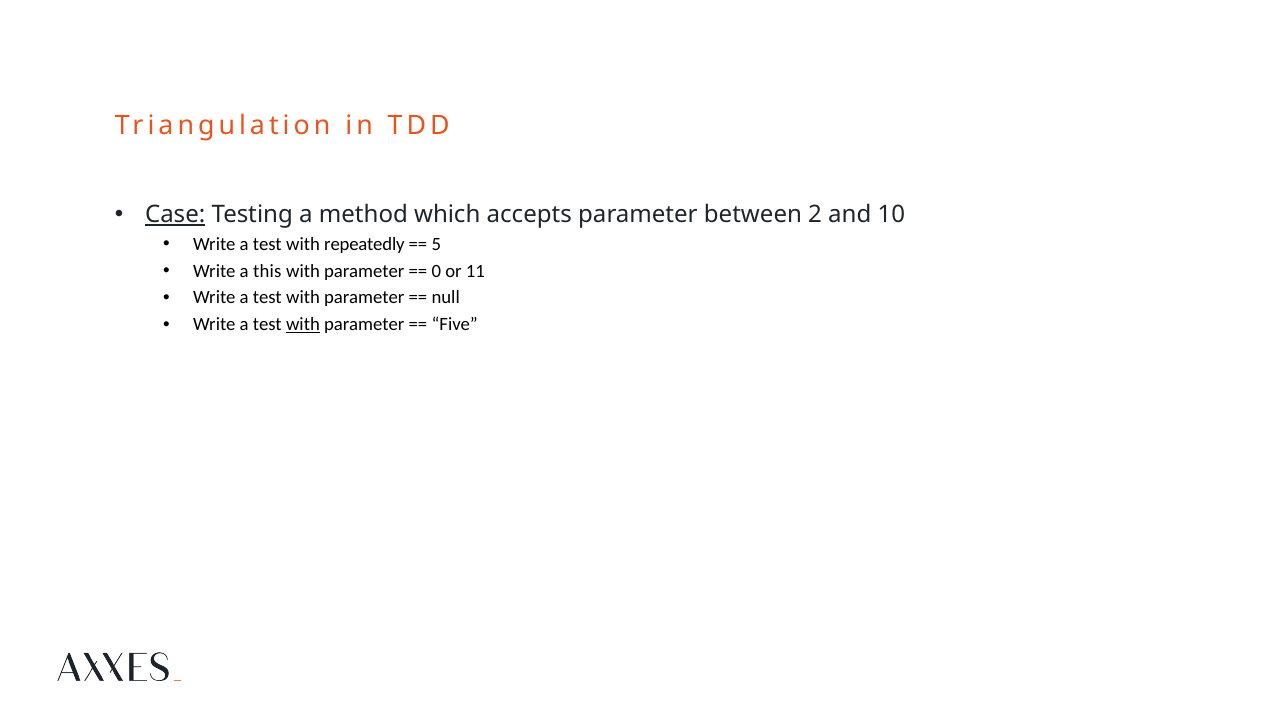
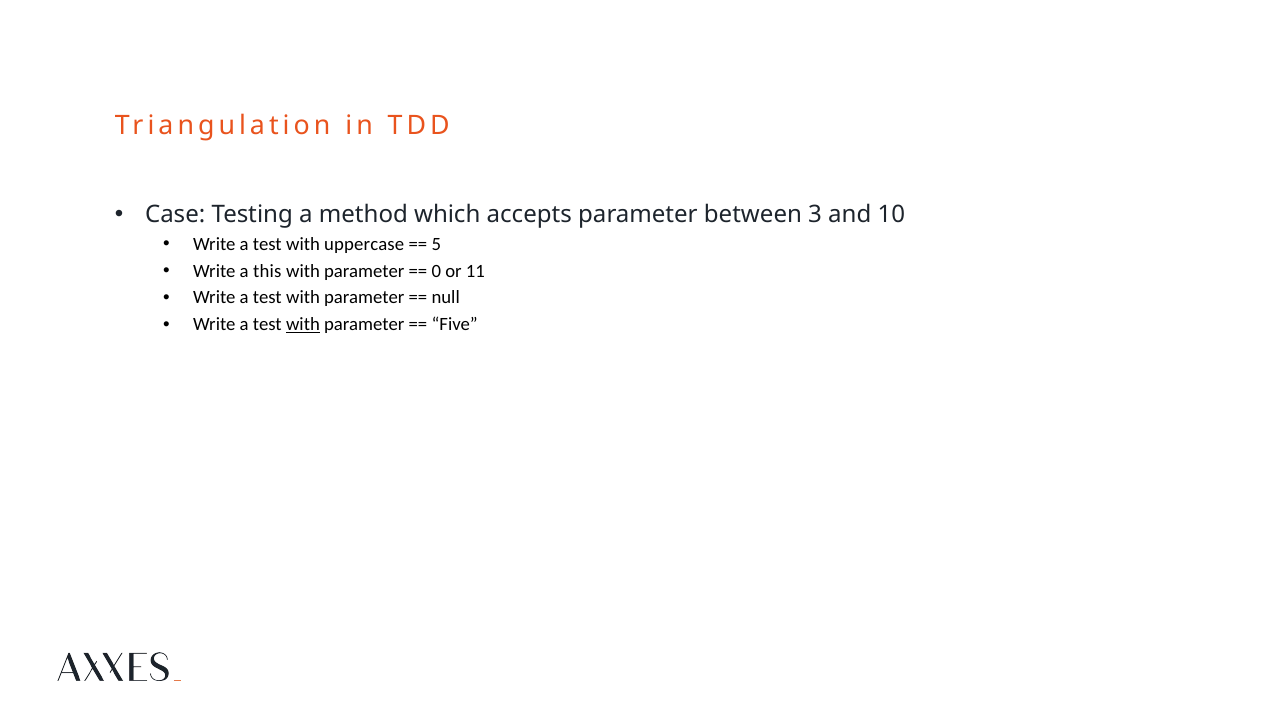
Case underline: present -> none
2: 2 -> 3
repeatedly: repeatedly -> uppercase
